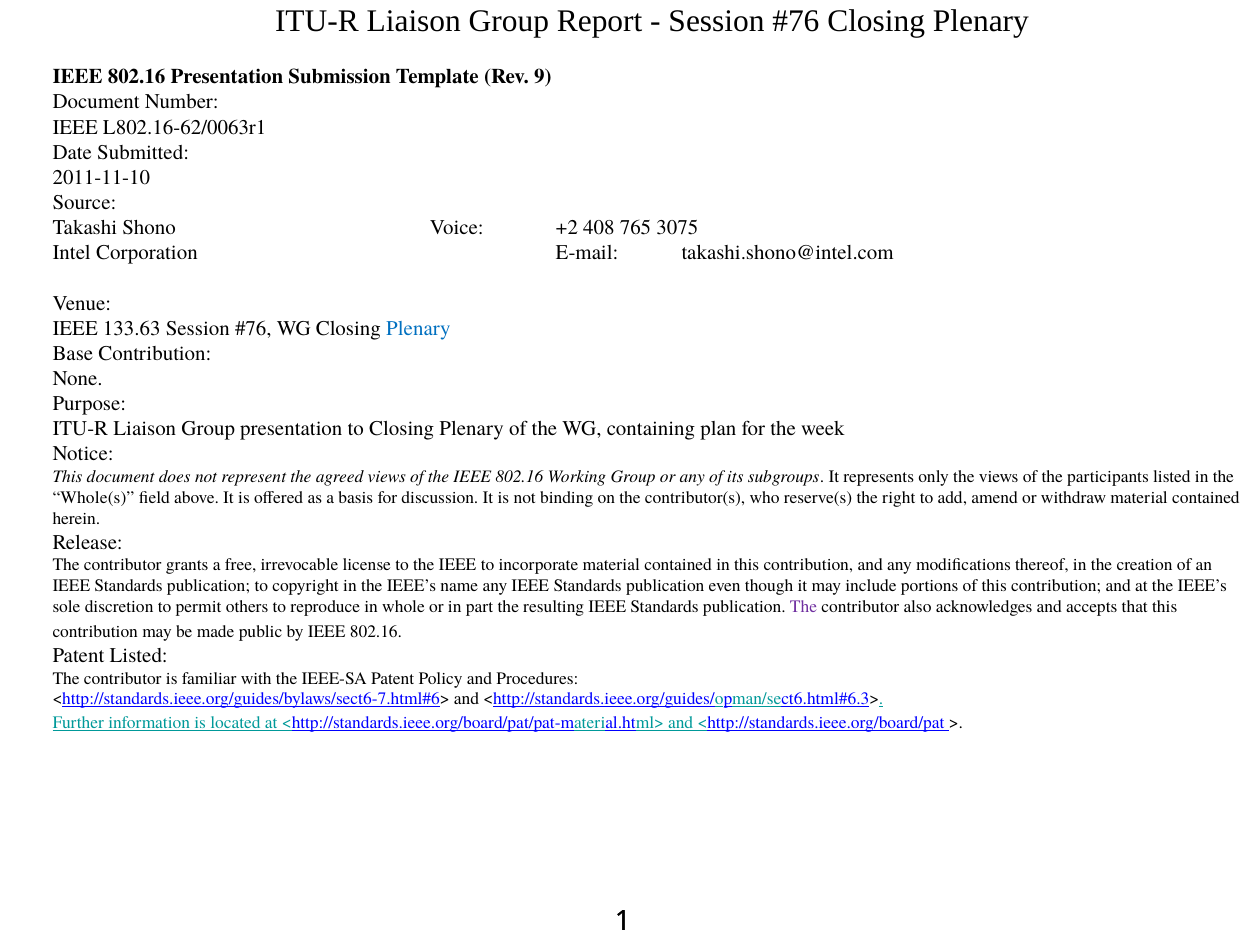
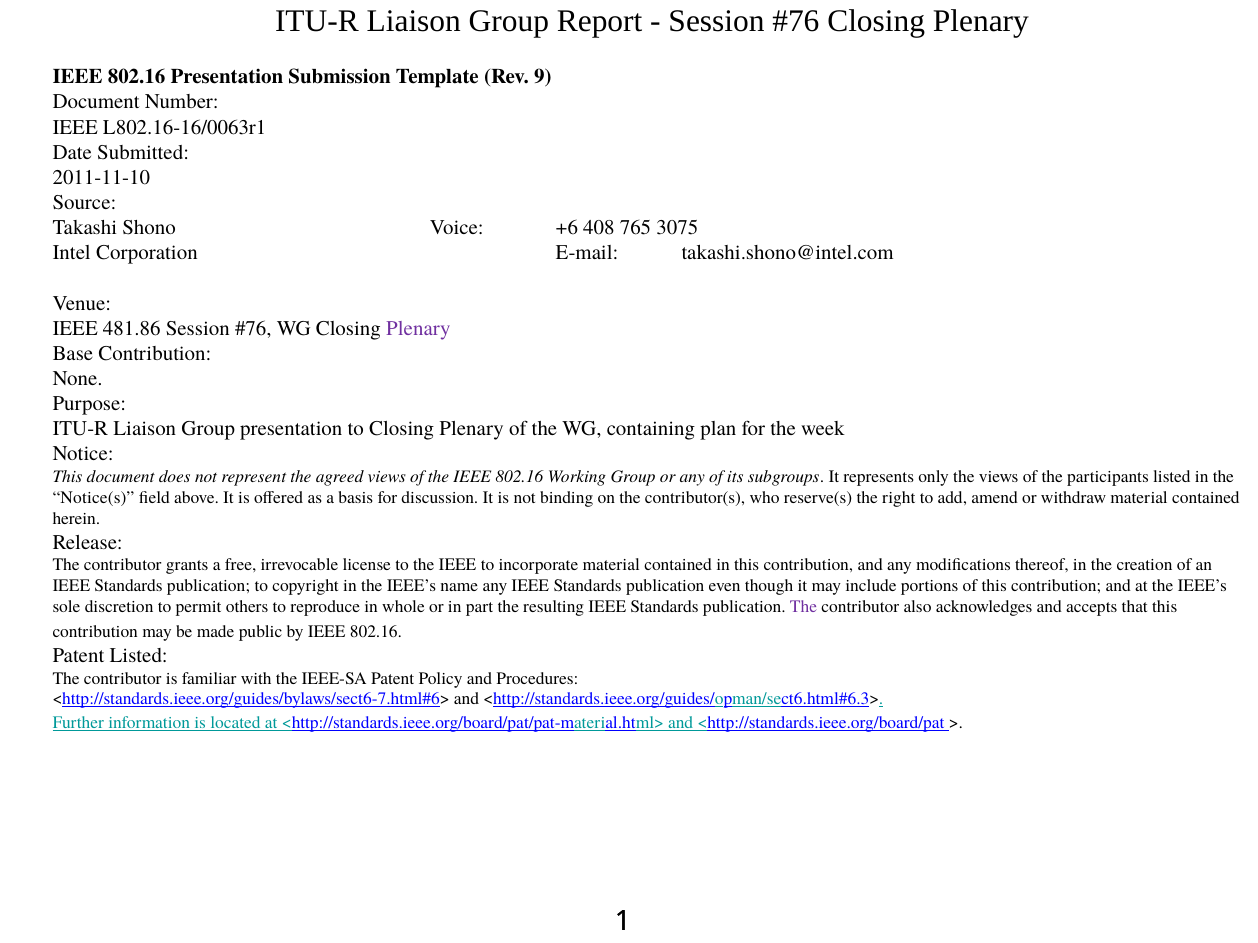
L802.16-62/0063r1: L802.16-62/0063r1 -> L802.16-16/0063r1
+2: +2 -> +6
133.63: 133.63 -> 481.86
Plenary at (418, 328) colour: blue -> purple
Whole(s: Whole(s -> Notice(s
